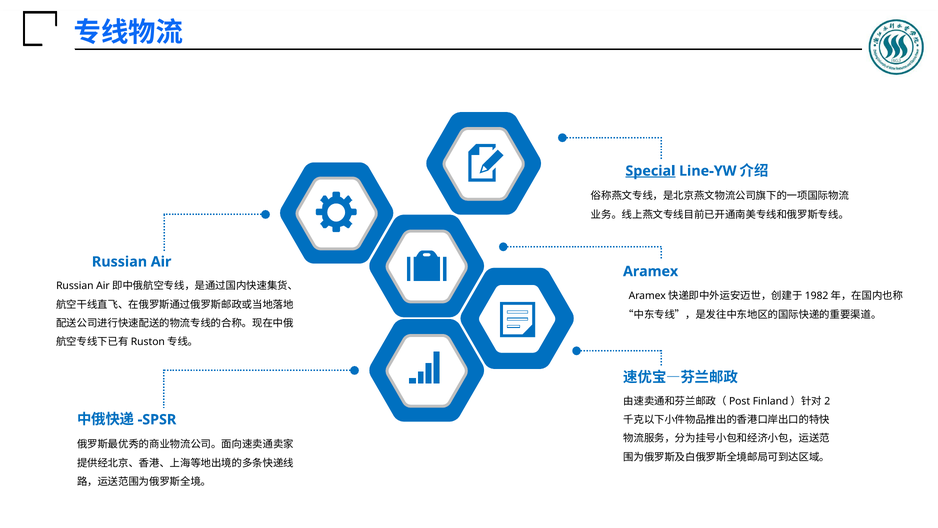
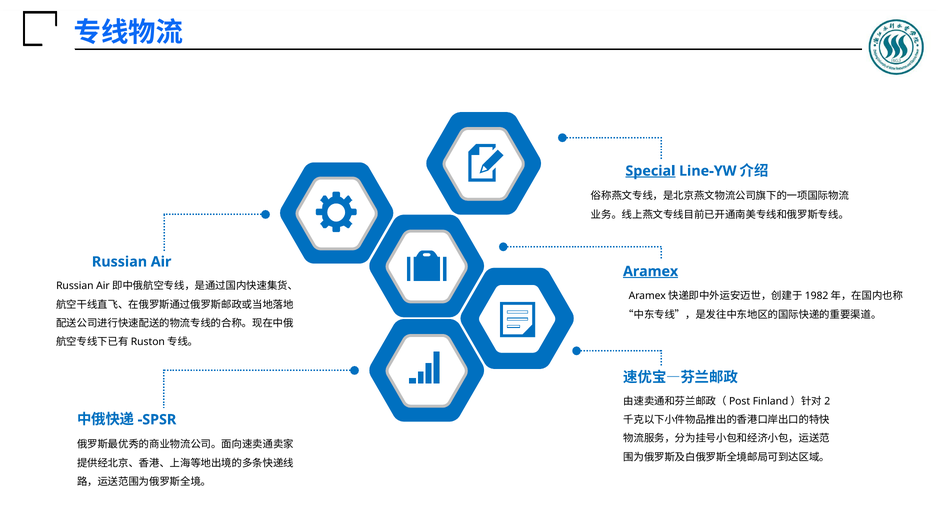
Aramex underline: none -> present
